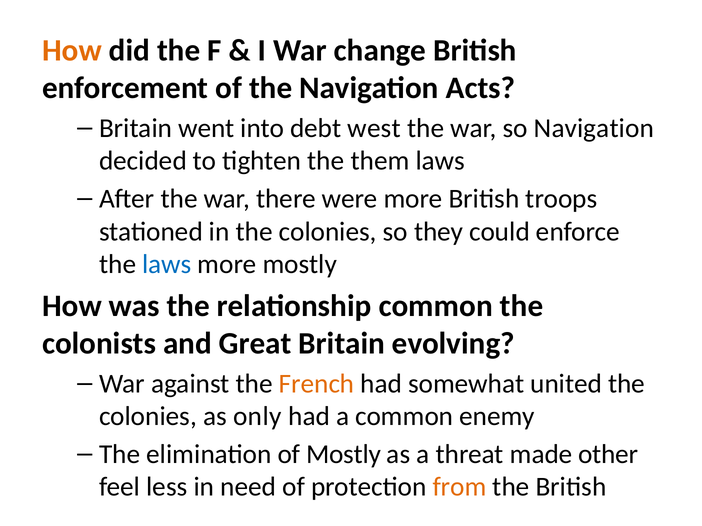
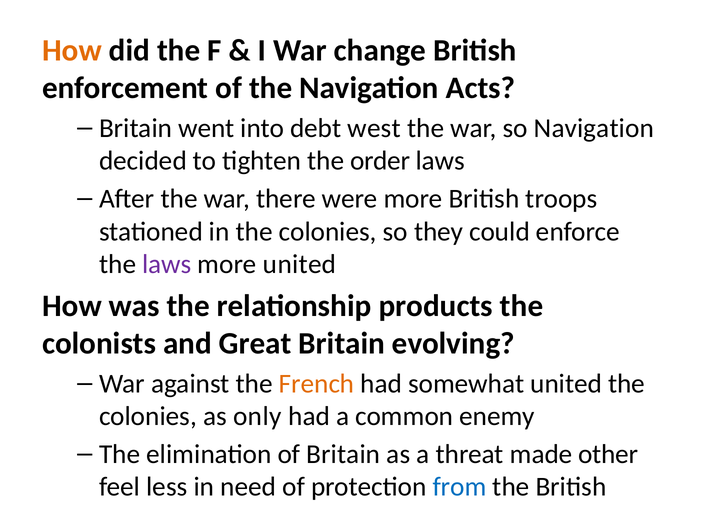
them: them -> order
laws at (167, 265) colour: blue -> purple
more mostly: mostly -> united
relationship common: common -> products
of Mostly: Mostly -> Britain
from colour: orange -> blue
